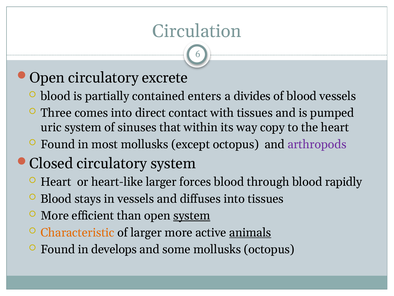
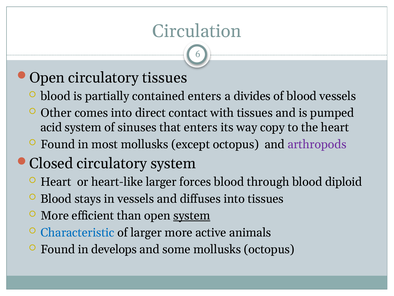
circulatory excrete: excrete -> tissues
Three: Three -> Other
uric: uric -> acid
that within: within -> enters
rapidly: rapidly -> diploid
Characteristic colour: orange -> blue
animals underline: present -> none
